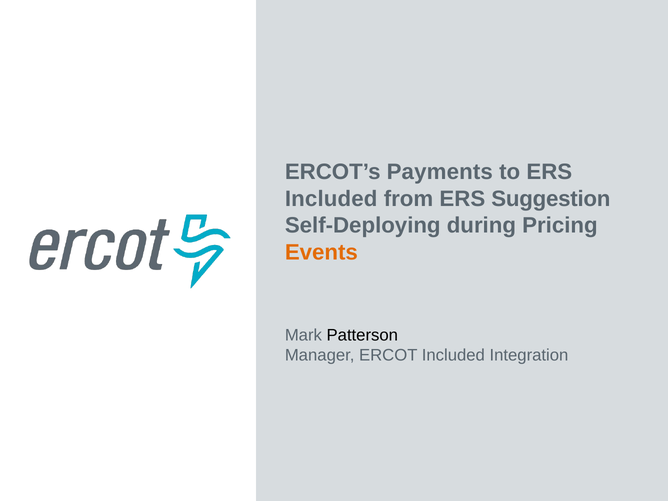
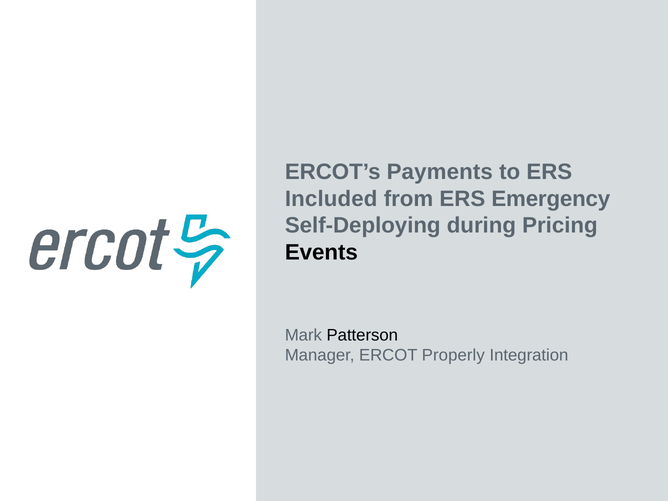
Suggestion: Suggestion -> Emergency
Events colour: orange -> black
ERCOT Included: Included -> Properly
